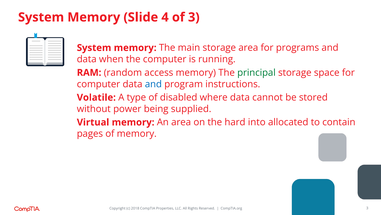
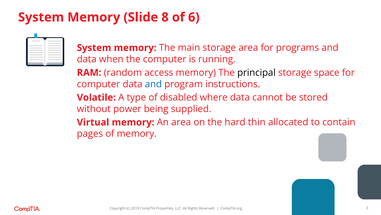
4: 4 -> 8
of 3: 3 -> 6
principal colour: green -> black
into: into -> thin
